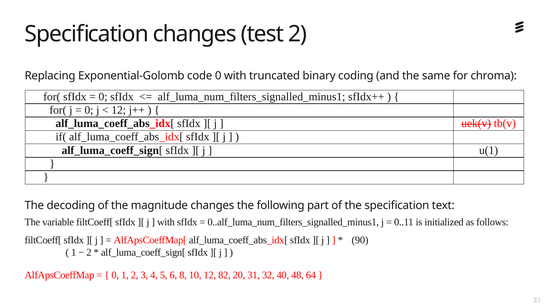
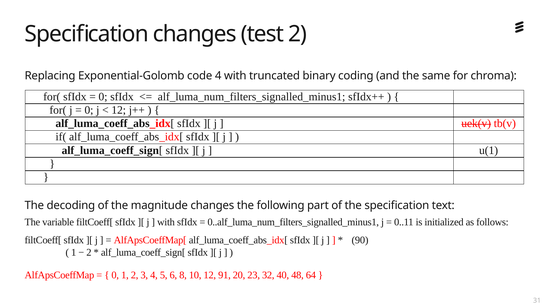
code 0: 0 -> 4
82: 82 -> 91
20 31: 31 -> 23
